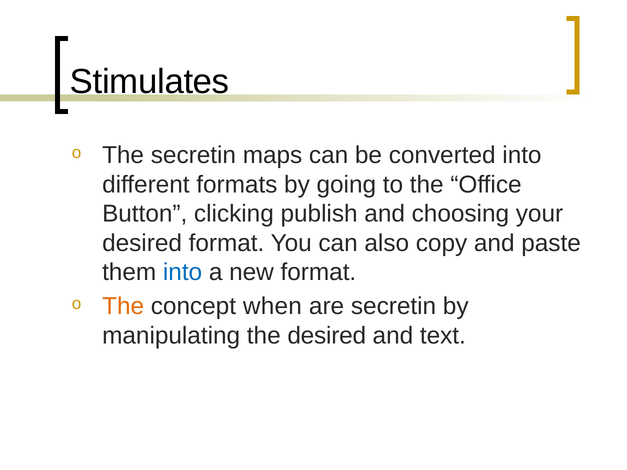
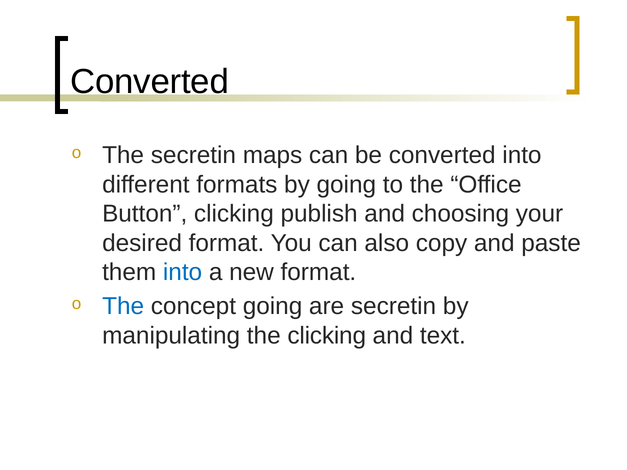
Stimulates at (150, 82): Stimulates -> Converted
The at (123, 307) colour: orange -> blue
concept when: when -> going
the desired: desired -> clicking
